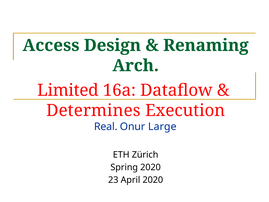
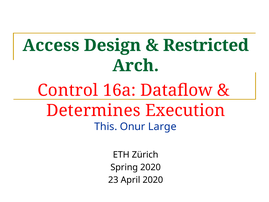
Renaming: Renaming -> Restricted
Limited: Limited -> Control
Real: Real -> This
